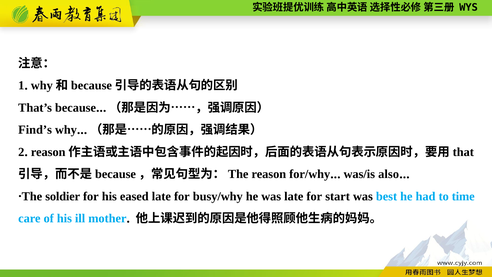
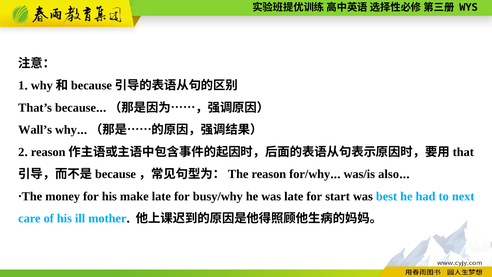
Find’s: Find’s -> Wall’s
soldier: soldier -> money
eased: eased -> make
time: time -> next
